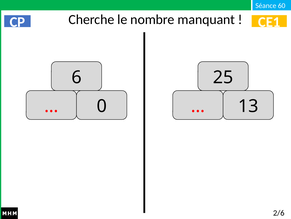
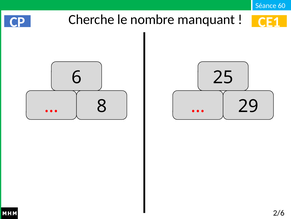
0: 0 -> 8
13: 13 -> 29
